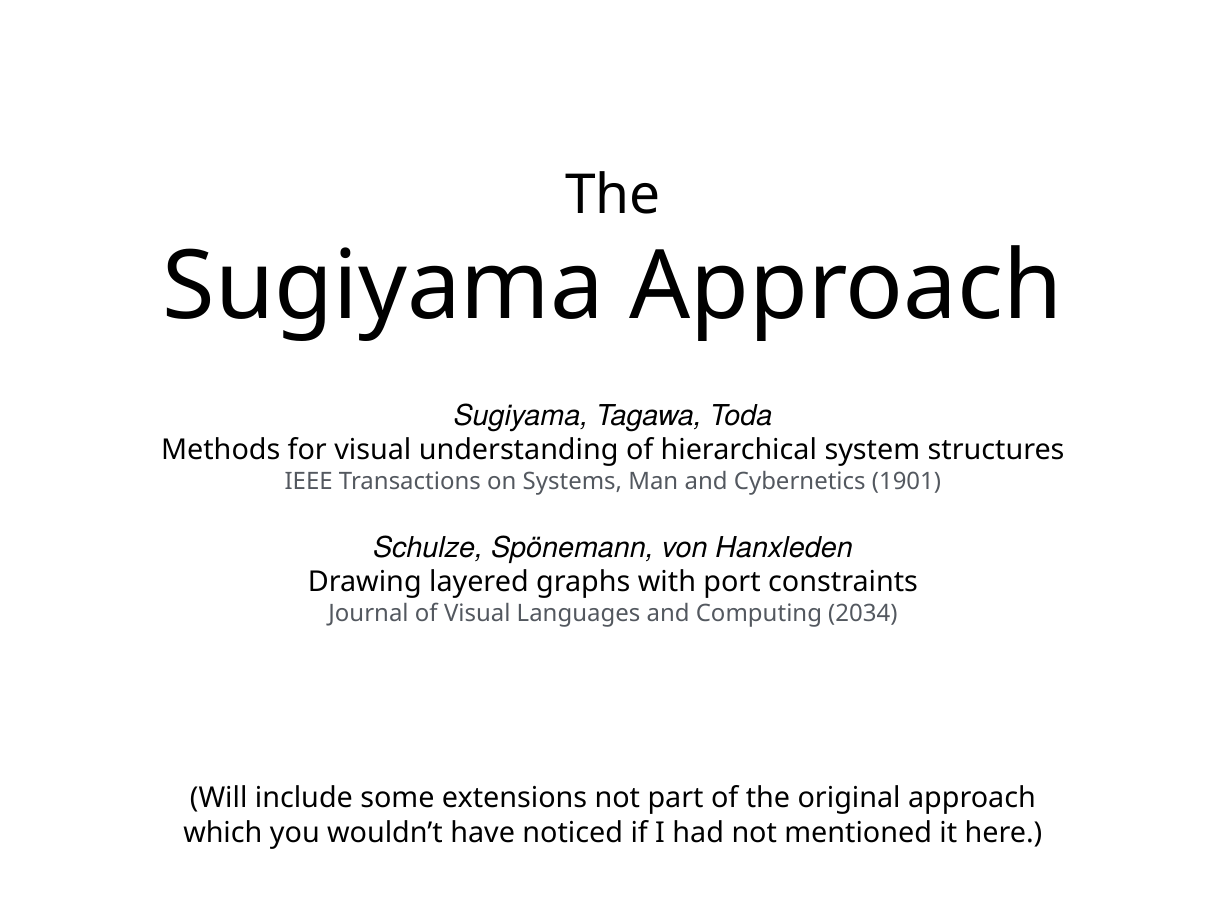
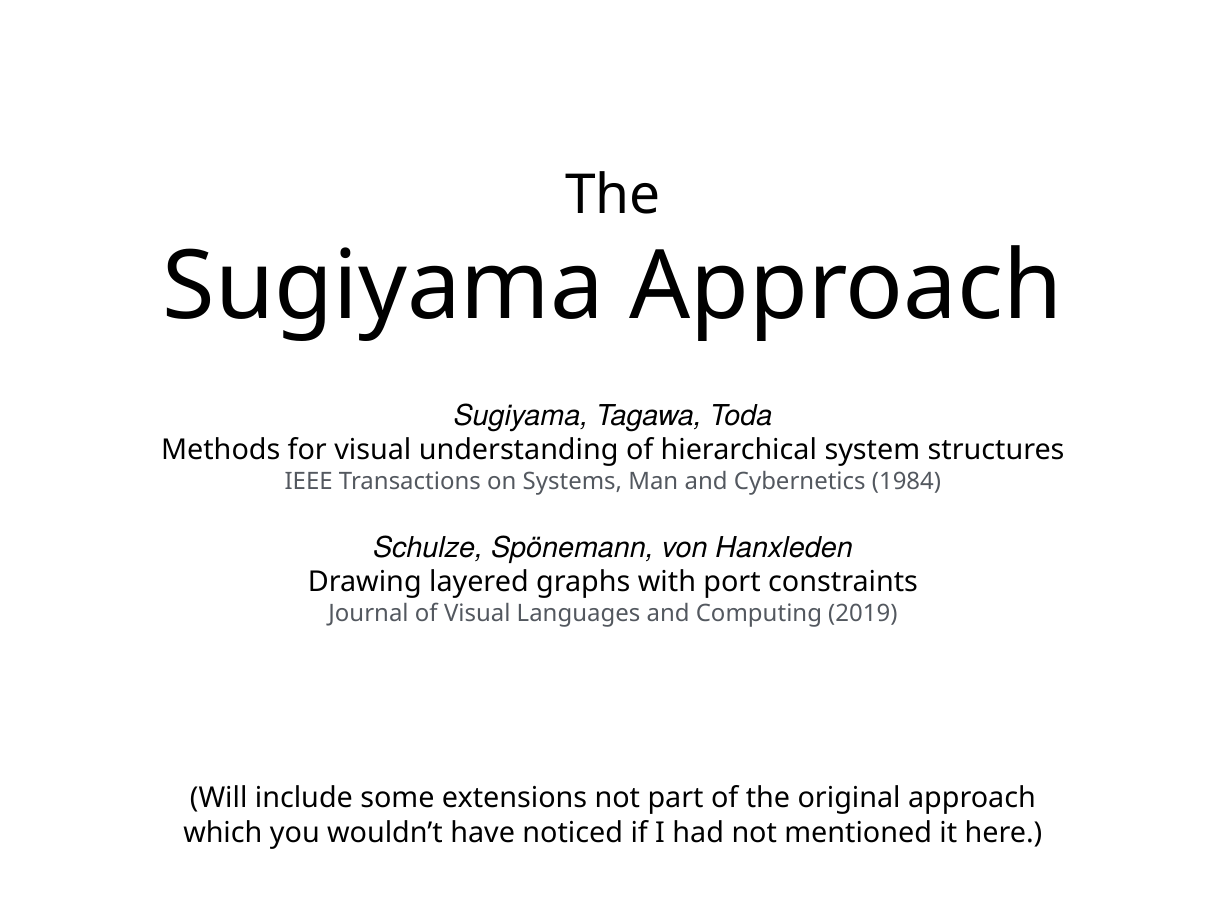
1901: 1901 -> 1984
2034: 2034 -> 2019
